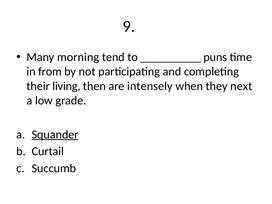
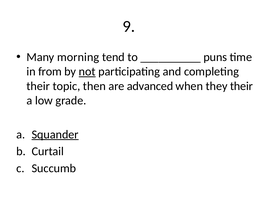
not underline: none -> present
living: living -> topic
intensely: intensely -> advanced
they next: next -> their
